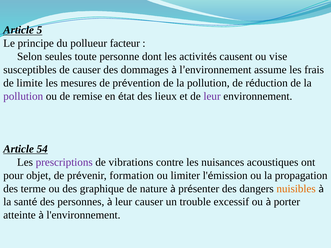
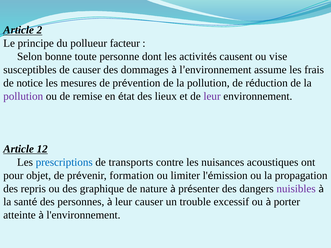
5: 5 -> 2
seules: seules -> bonne
limite: limite -> notice
54: 54 -> 12
prescriptions colour: purple -> blue
vibrations: vibrations -> transports
terme: terme -> repris
nuisibles colour: orange -> purple
